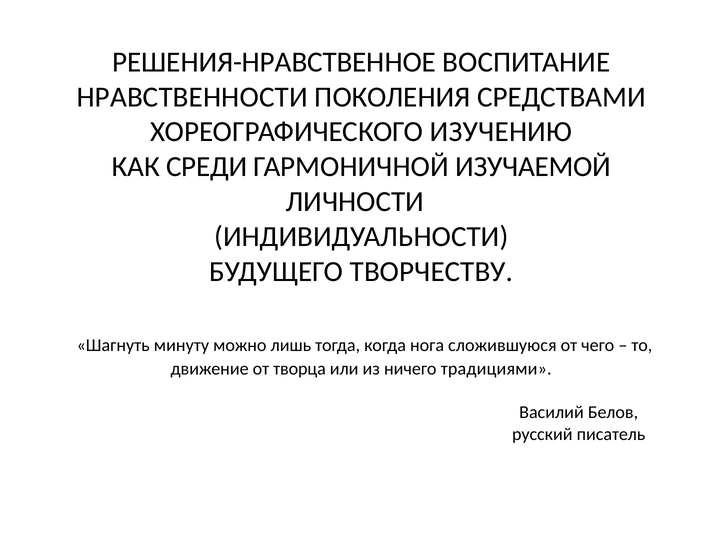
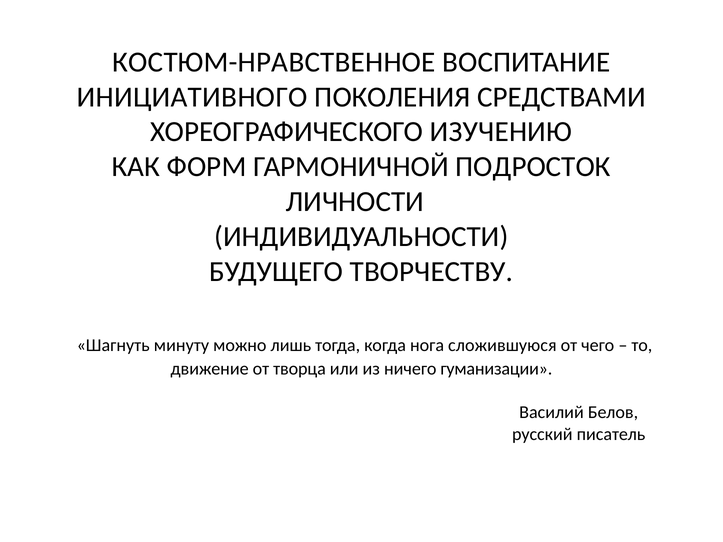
РЕШЕНИЯ-НРАВСТВЕННОЕ: РЕШЕНИЯ-НРАВСТВЕННОЕ -> КОСТЮМ-НРАВСТВЕННОЕ
НРАВСТВЕННОСТИ: НРАВСТВЕННОСТИ -> ИНИЦИАТИВНОГО
СРЕДИ: СРЕДИ -> ФОРМ
ИЗУЧАЕМОЙ: ИЗУЧАЕМОЙ -> ПОДРОСТОК
традициями: традициями -> гуманизации
